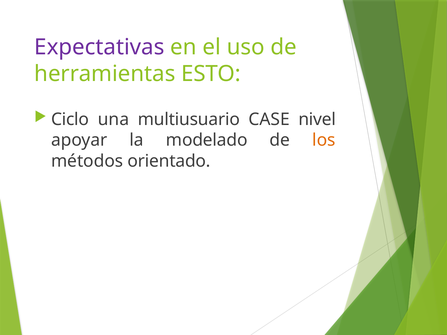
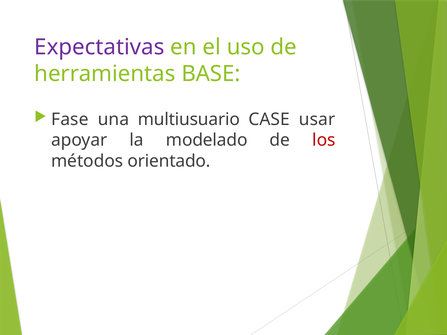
ESTO: ESTO -> BASE
Ciclo: Ciclo -> Fase
nivel: nivel -> usar
los colour: orange -> red
